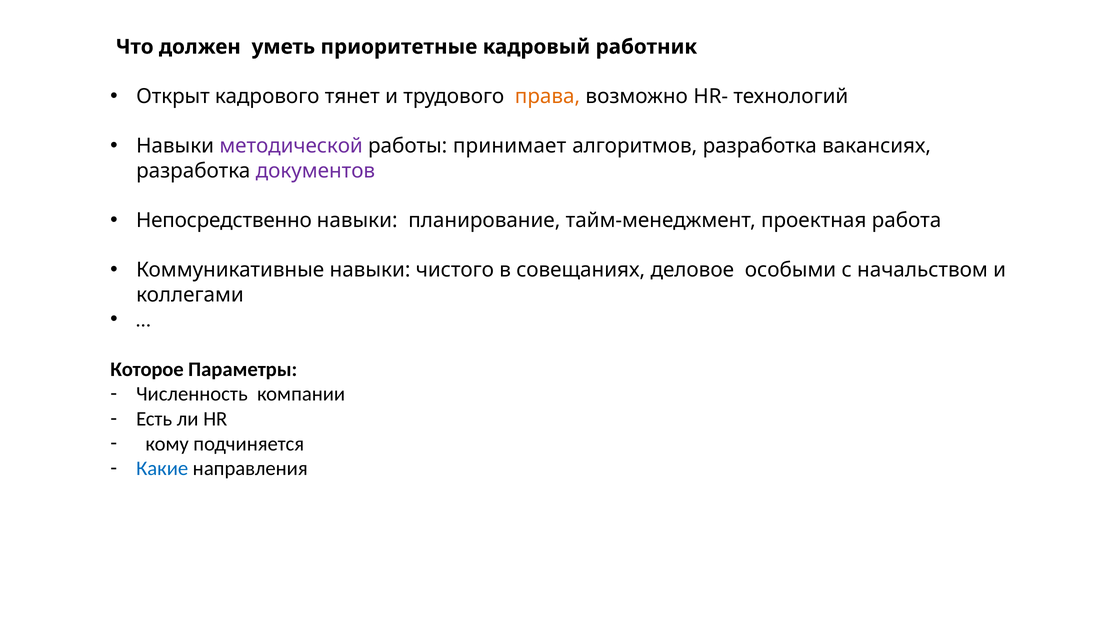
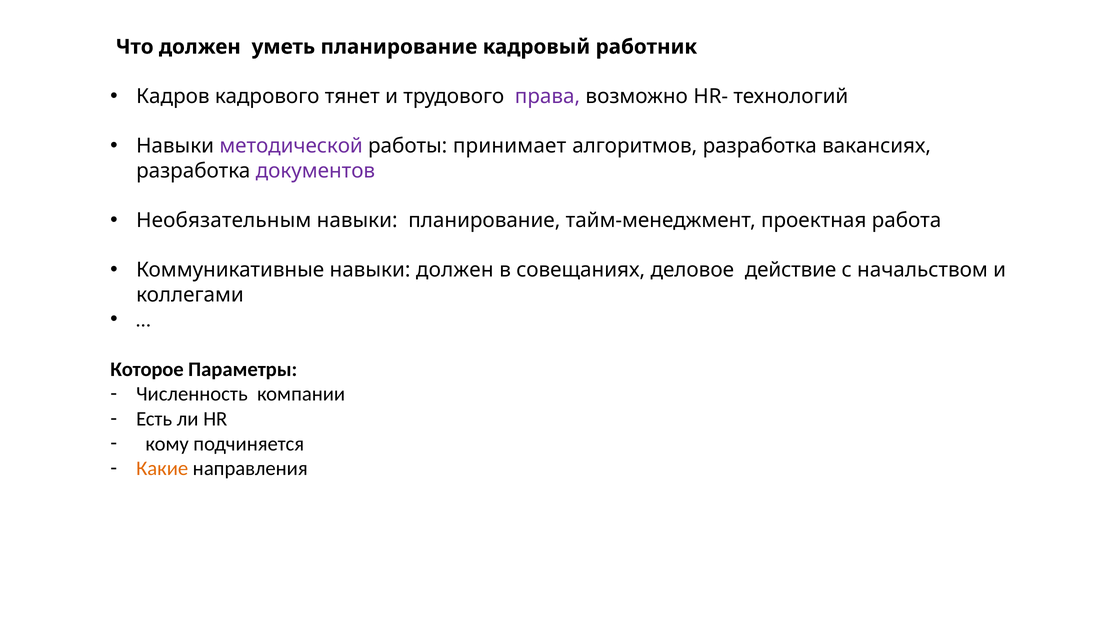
уметь приоритетные: приоритетные -> планирование
Открыт: Открыт -> Кадров
права colour: orange -> purple
Непосредственно: Непосредственно -> Необязательным
навыки чистого: чистого -> должен
особыми: особыми -> действие
Какие colour: blue -> orange
